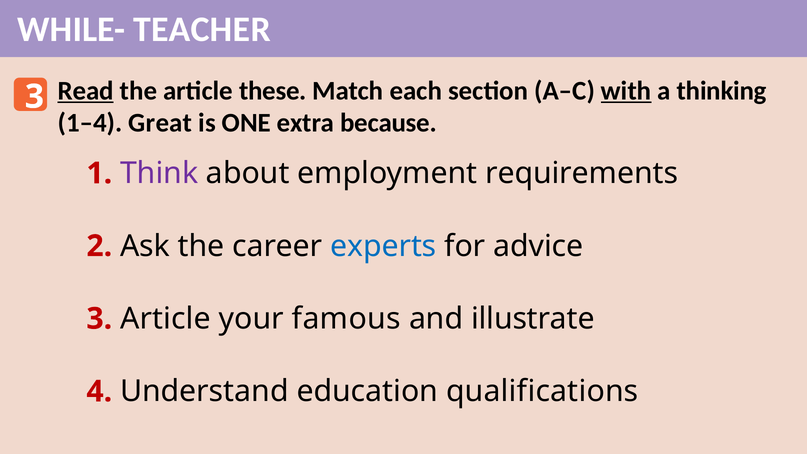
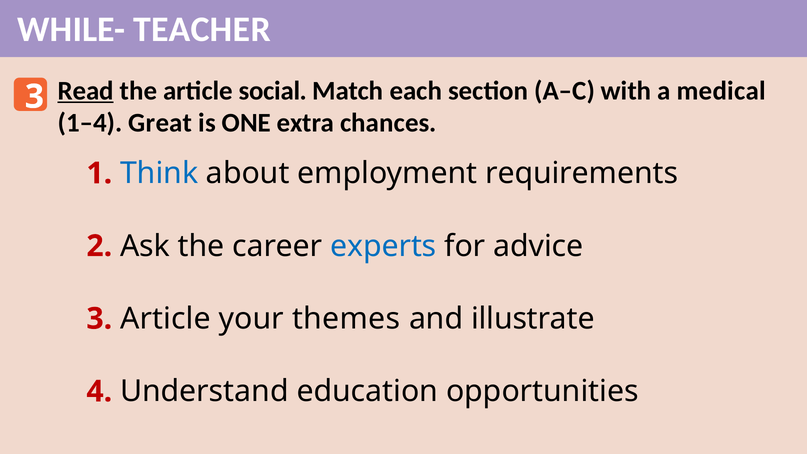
these: these -> social
with underline: present -> none
thinking: thinking -> medical
because: because -> chances
Think colour: purple -> blue
famous: famous -> themes
qualifications: qualifications -> opportunities
